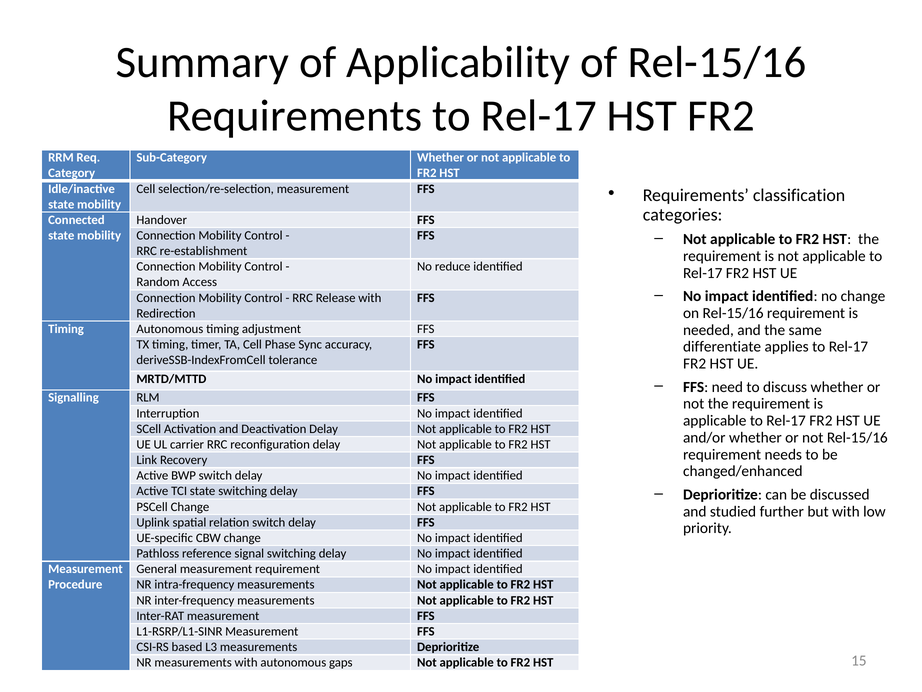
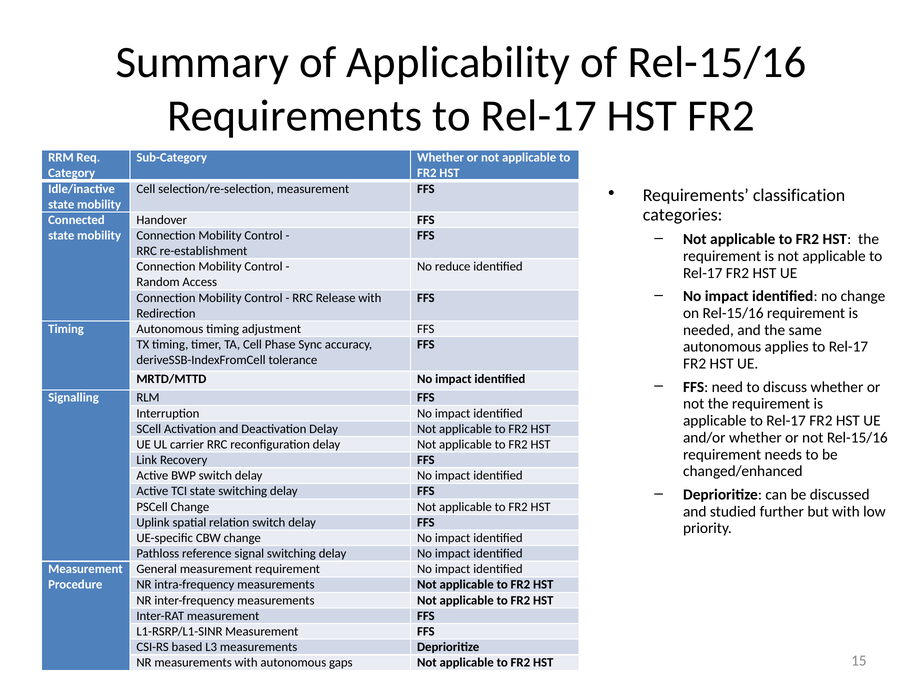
differentiate at (722, 347): differentiate -> autonomous
